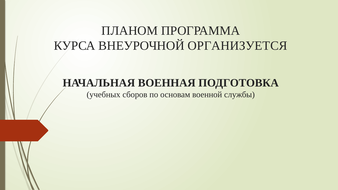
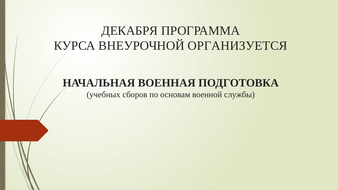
ПЛАНОМ: ПЛАНОМ -> ДЕКАБРЯ
